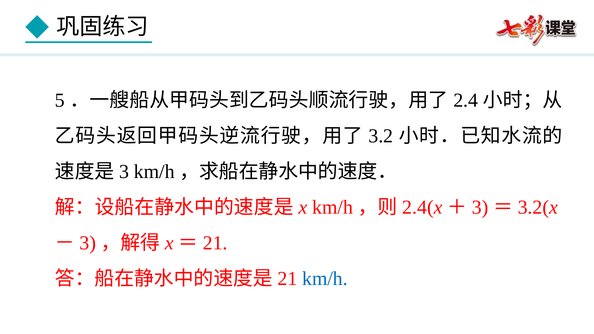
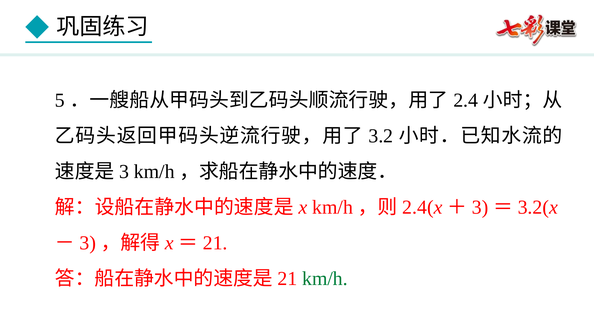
km/h colour: blue -> green
